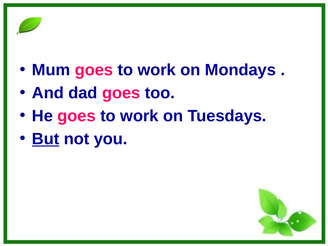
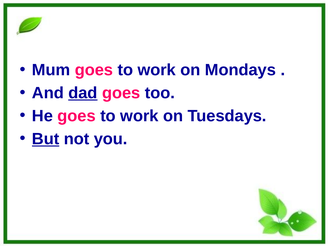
dad underline: none -> present
